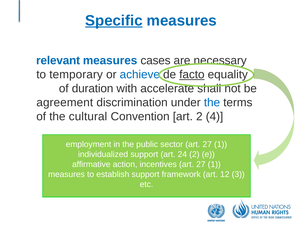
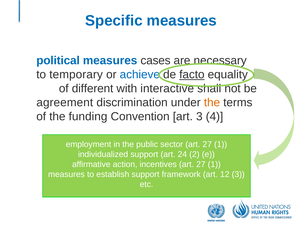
Specific underline: present -> none
relevant: relevant -> political
duration: duration -> different
accelerate: accelerate -> interactive
the at (212, 103) colour: blue -> orange
cultural: cultural -> funding
art 2: 2 -> 3
